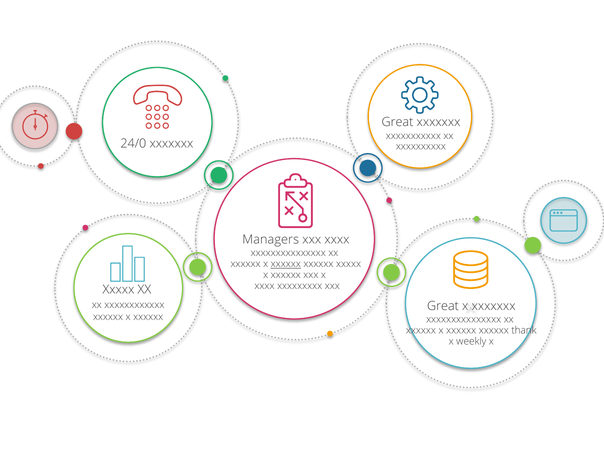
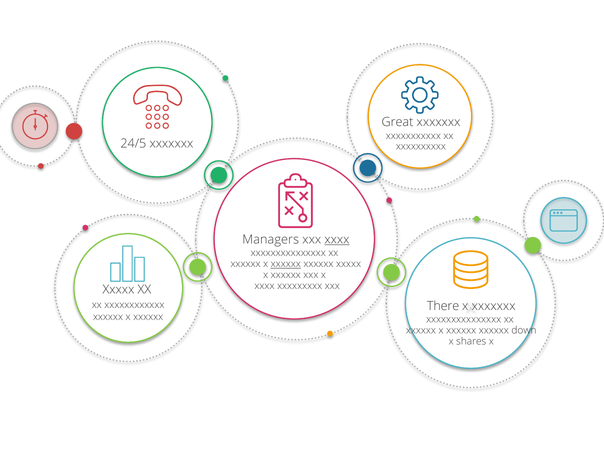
24/0: 24/0 -> 24/5
xxxx at (337, 239) underline: none -> present
Great at (443, 306): Great -> There
thank: thank -> down
weekly: weekly -> shares
